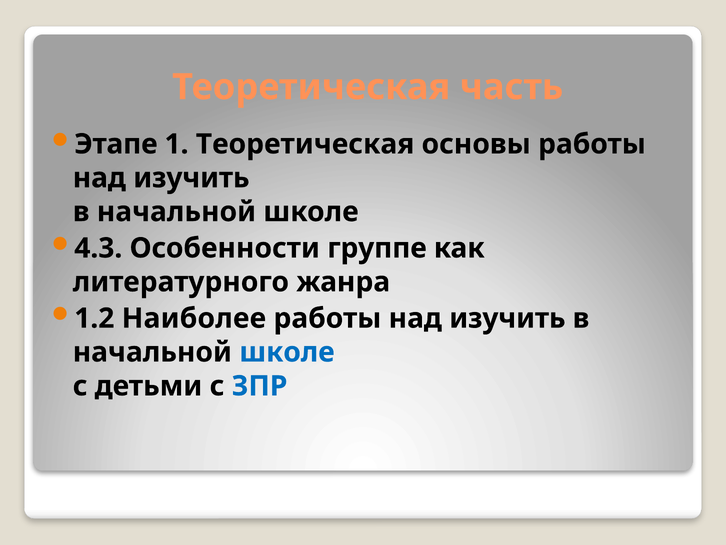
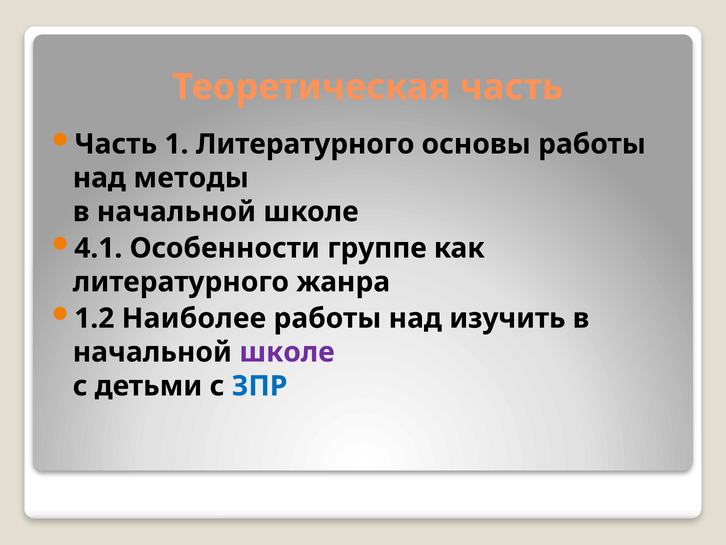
Этапе at (116, 144): Этапе -> Часть
1 Теоретическая: Теоретическая -> Литературного
изучить at (191, 178): изучить -> методы
4.3: 4.3 -> 4.1
школе at (287, 352) colour: blue -> purple
